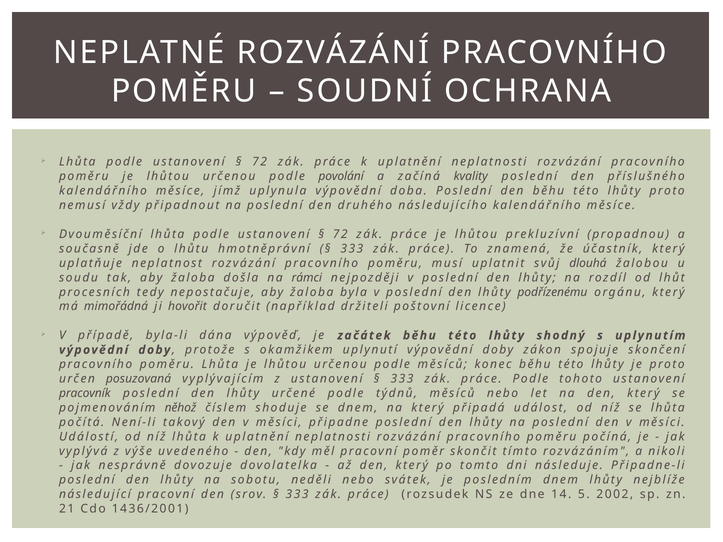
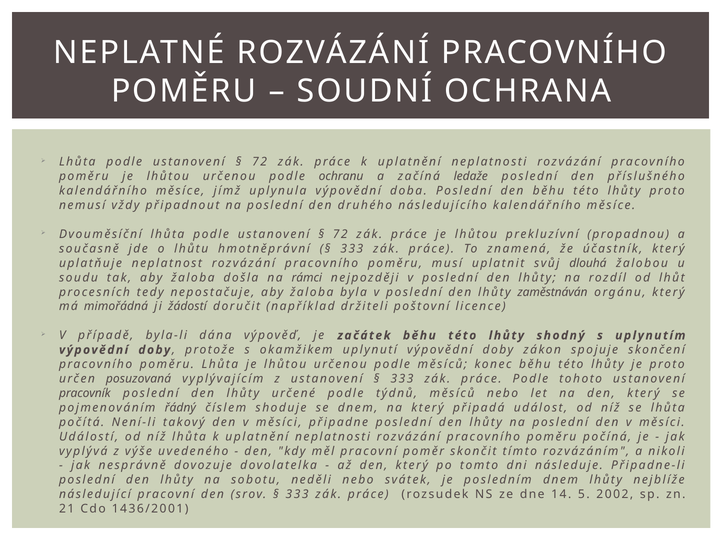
povolání: povolání -> ochranu
kvality: kvality -> ledaže
podřízenému: podřízenému -> zaměstnáván
hovořit: hovořit -> žádostí
něhož: něhož -> řádný
